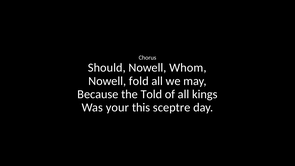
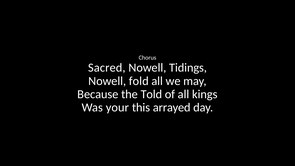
Should: Should -> Sacred
Whom: Whom -> Tidings
sceptre: sceptre -> arrayed
